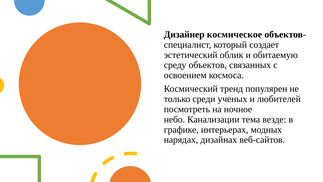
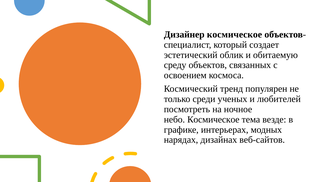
небо Канализации: Канализации -> Космическое
